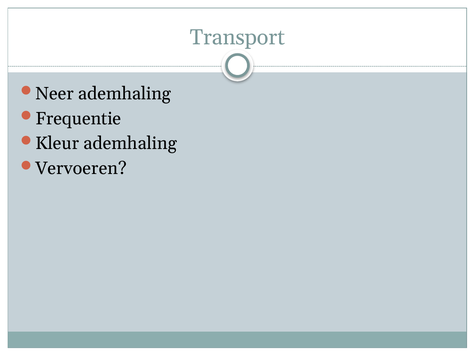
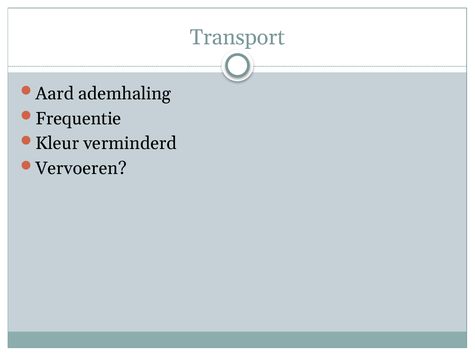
Neer: Neer -> Aard
Kleur ademhaling: ademhaling -> verminderd
